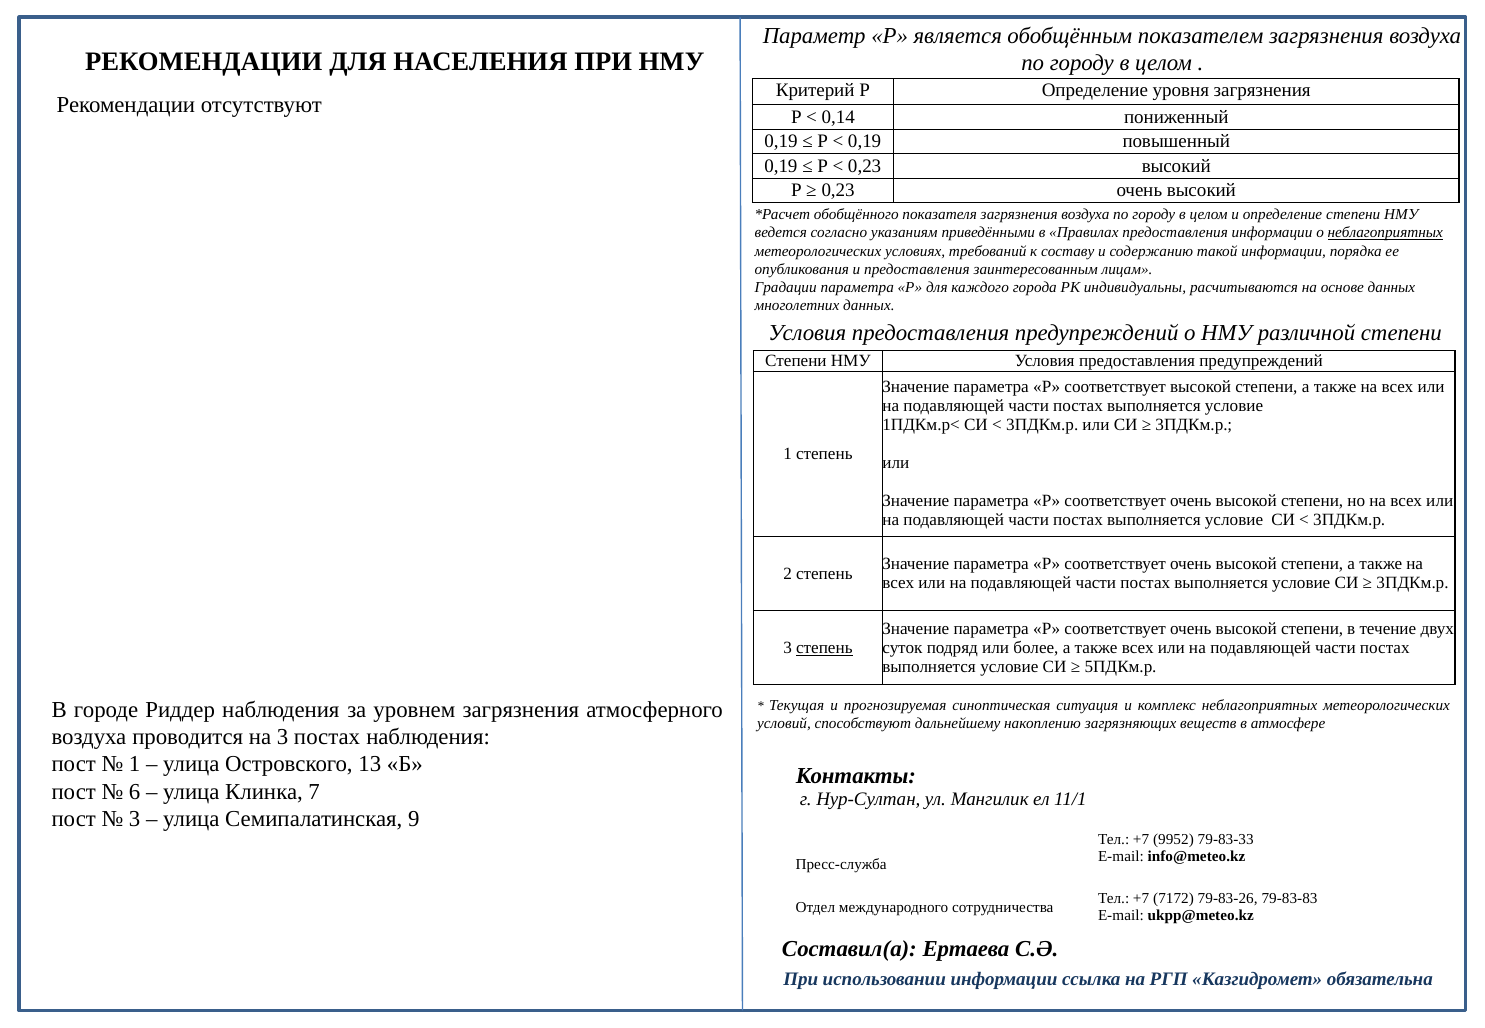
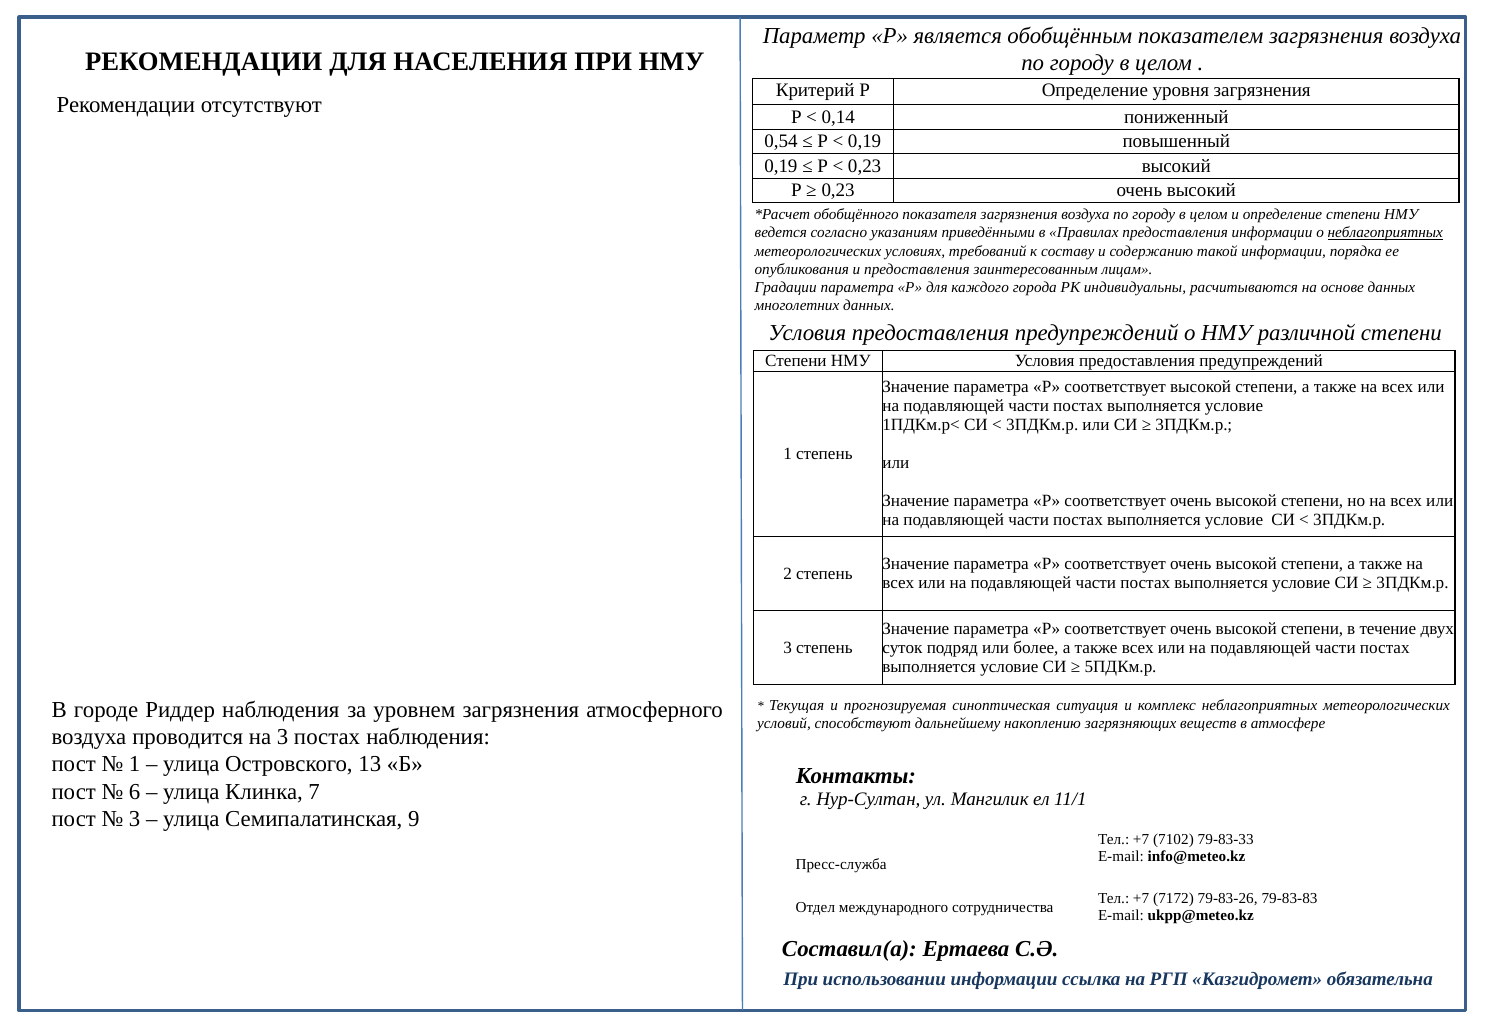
0,19 at (781, 141): 0,19 -> 0,54
степень at (824, 648) underline: present -> none
9952: 9952 -> 7102
